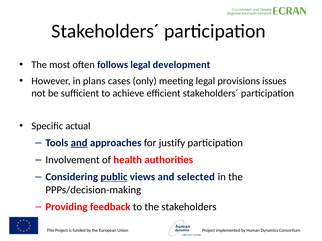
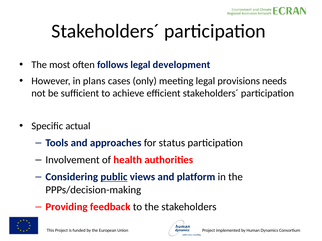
issues: issues -> needs
and at (79, 143) underline: present -> none
justify: justify -> status
selected: selected -> platform
